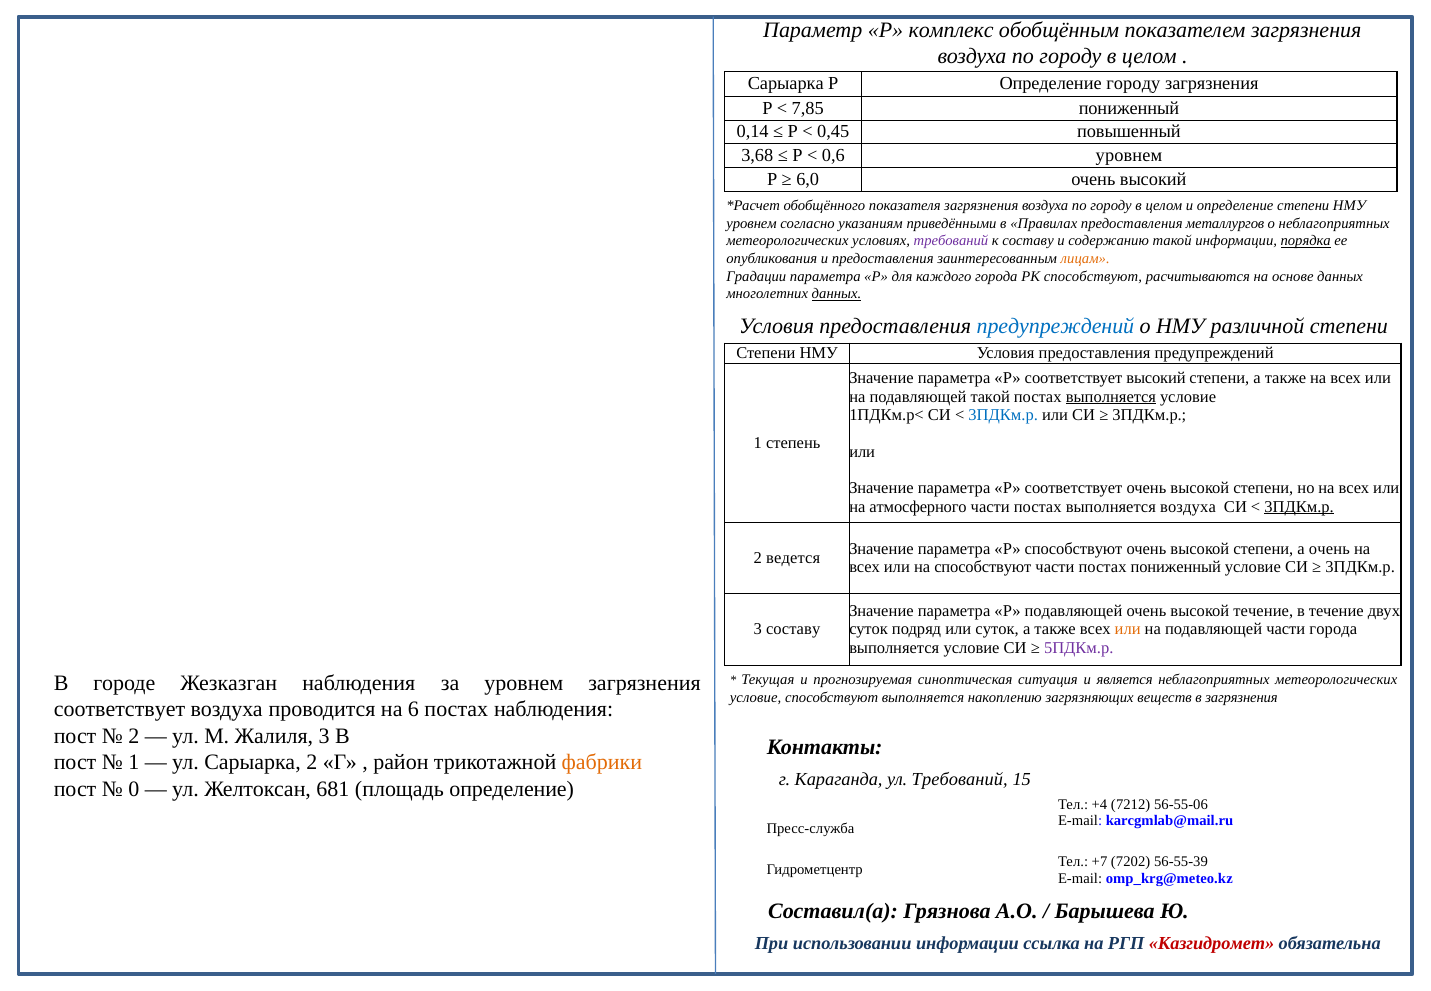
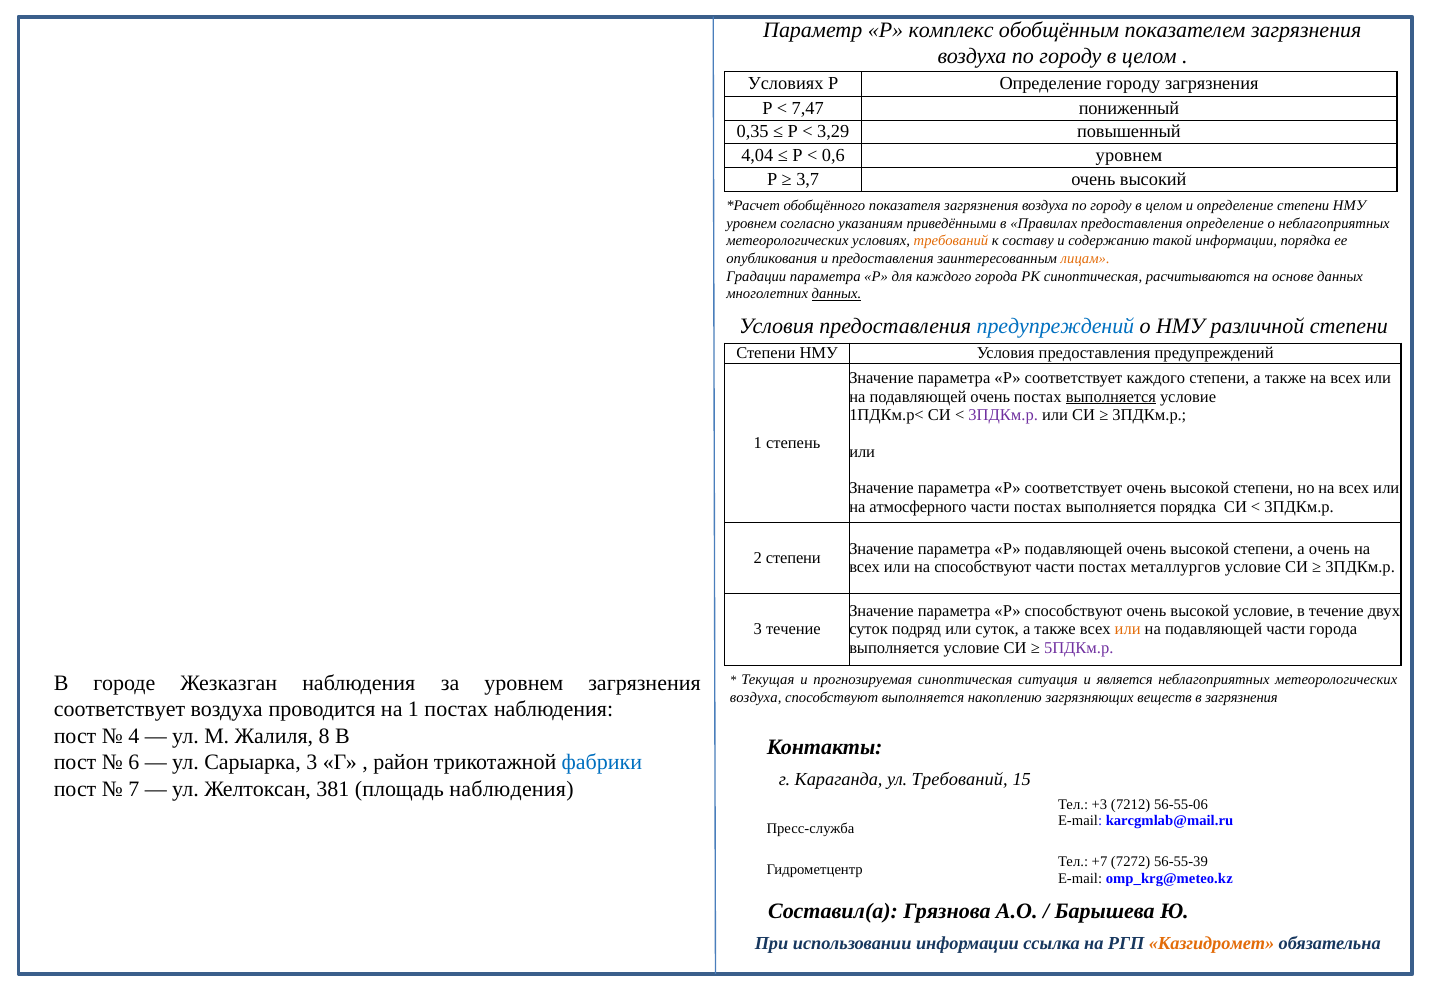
Сарыарка at (786, 83): Сарыарка -> Условиях
7,85: 7,85 -> 7,47
0,14: 0,14 -> 0,35
0,45: 0,45 -> 3,29
3,68: 3,68 -> 4,04
6,0: 6,0 -> 3,7
предоставления металлургов: металлургов -> определение
требований at (951, 241) colour: purple -> orange
порядка at (1306, 241) underline: present -> none
РК способствуют: способствуют -> синоптическая
соответствует высокий: высокий -> каждого
на подавляющей такой: такой -> очень
3ПДКм.р at (1003, 415) colour: blue -> purple
выполняется воздуха: воздуха -> порядка
3ПДКм.р at (1299, 507) underline: present -> none
Р способствуют: способствуют -> подавляющей
2 ведется: ведется -> степени
постах пониженный: пониженный -> металлургов
Р подавляющей: подавляющей -> способствуют
высокой течение: течение -> условие
3 составу: составу -> течение
условие at (756, 697): условие -> воздуха
на 6: 6 -> 1
2 at (134, 736): 2 -> 4
Жалиля 3: 3 -> 8
1 at (134, 762): 1 -> 6
Сарыарка 2: 2 -> 3
фабрики colour: orange -> blue
0: 0 -> 7
681: 681 -> 381
площадь определение: определение -> наблюдения
+4: +4 -> +3
7202: 7202 -> 7272
Казгидромет colour: red -> orange
